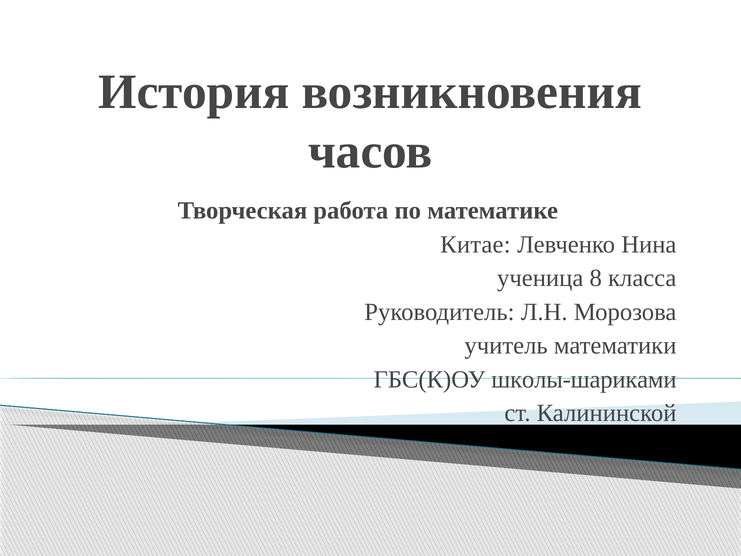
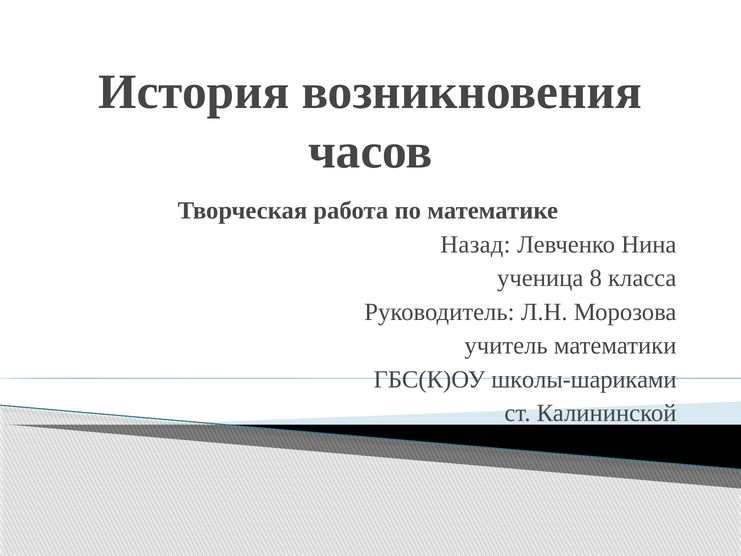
Китае: Китае -> Назад
